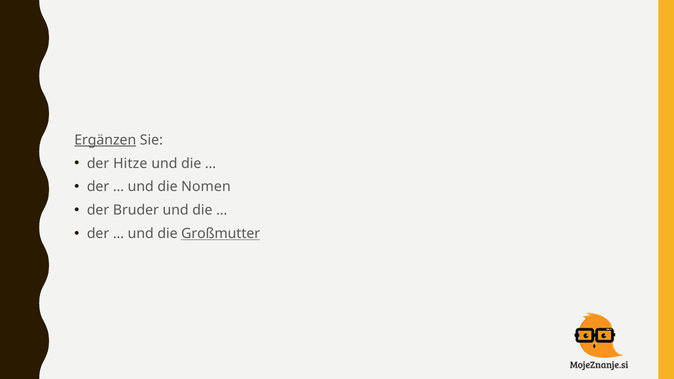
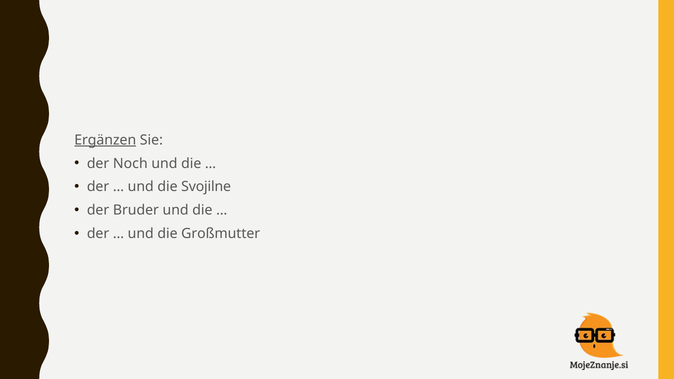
Hitze: Hitze -> Noch
Nomen: Nomen -> Svojilne
Großmutter underline: present -> none
